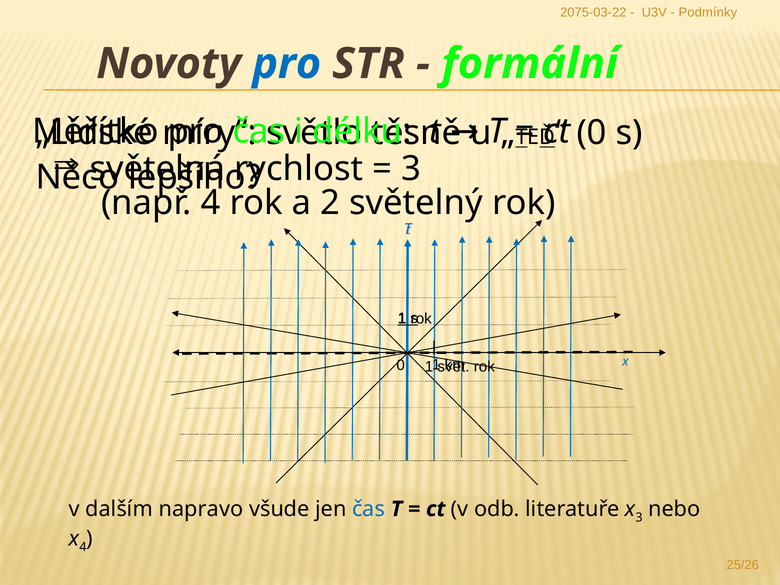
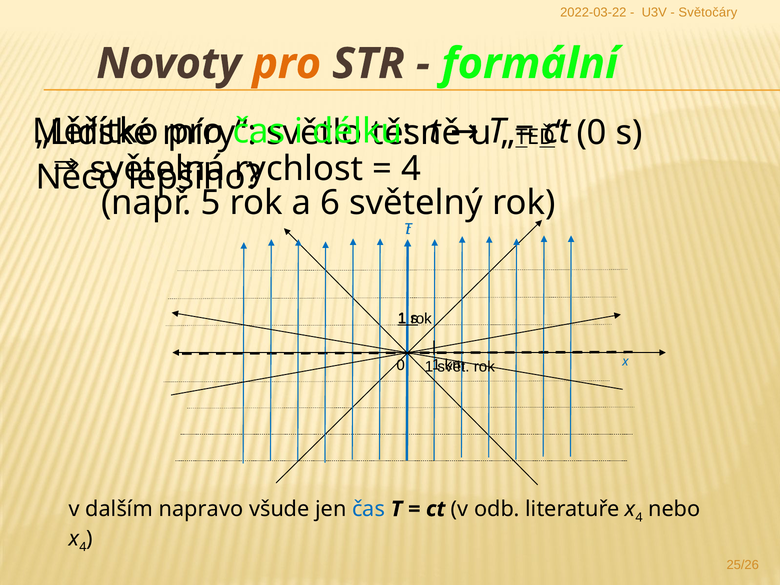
2075-03-22: 2075-03-22 -> 2022-03-22
Podmínky: Podmínky -> Světočáry
pro at (287, 64) colour: blue -> orange
3 at (411, 169): 3 -> 4
např 4: 4 -> 5
2: 2 -> 6
literatuře x 3: 3 -> 4
